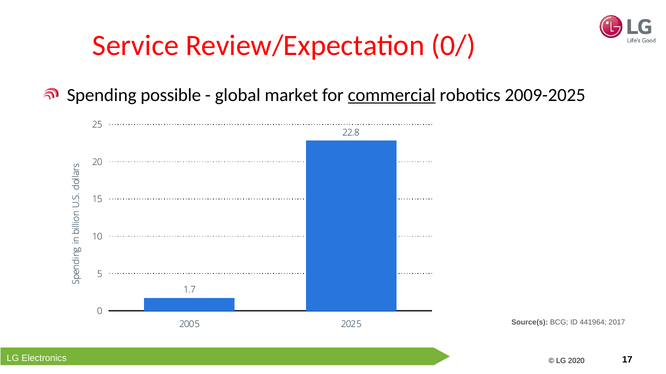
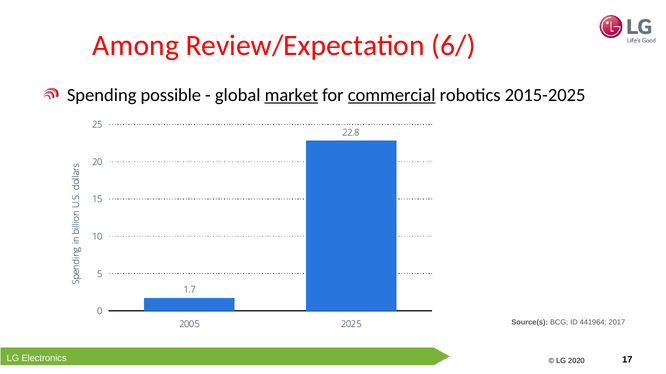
Service: Service -> Among
0/: 0/ -> 6/
market underline: none -> present
2009-2025: 2009-2025 -> 2015-2025
